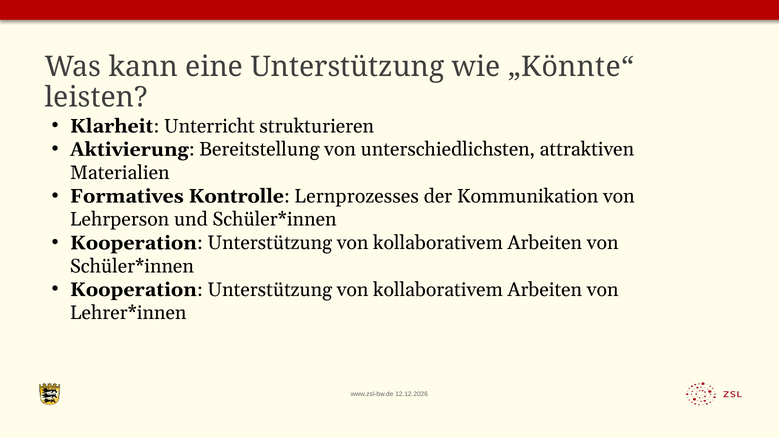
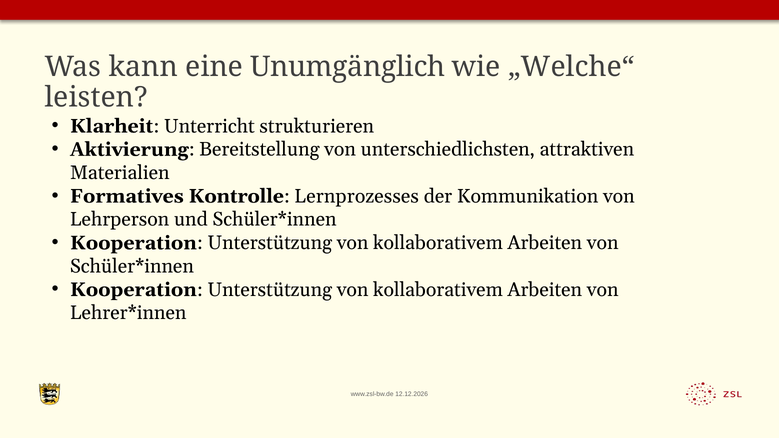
eine Unterstützung: Unterstützung -> Unumgänglich
„Könnte“: „Könnte“ -> „Welche“
